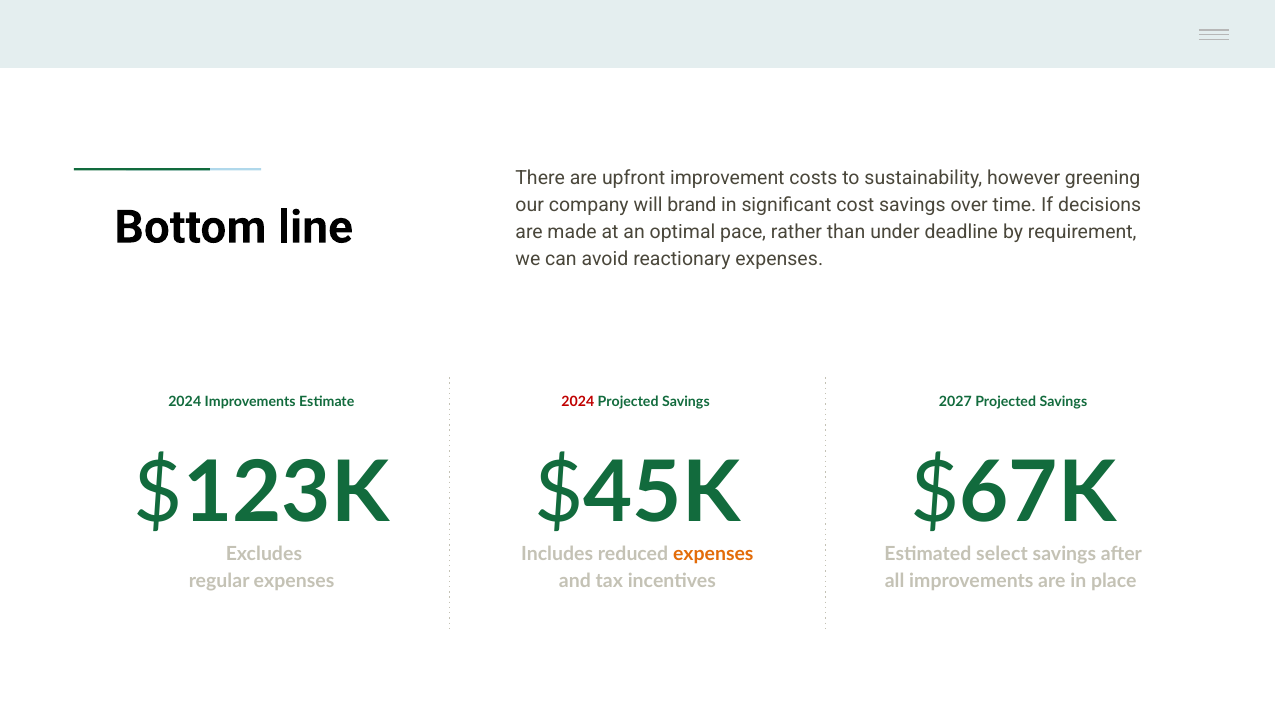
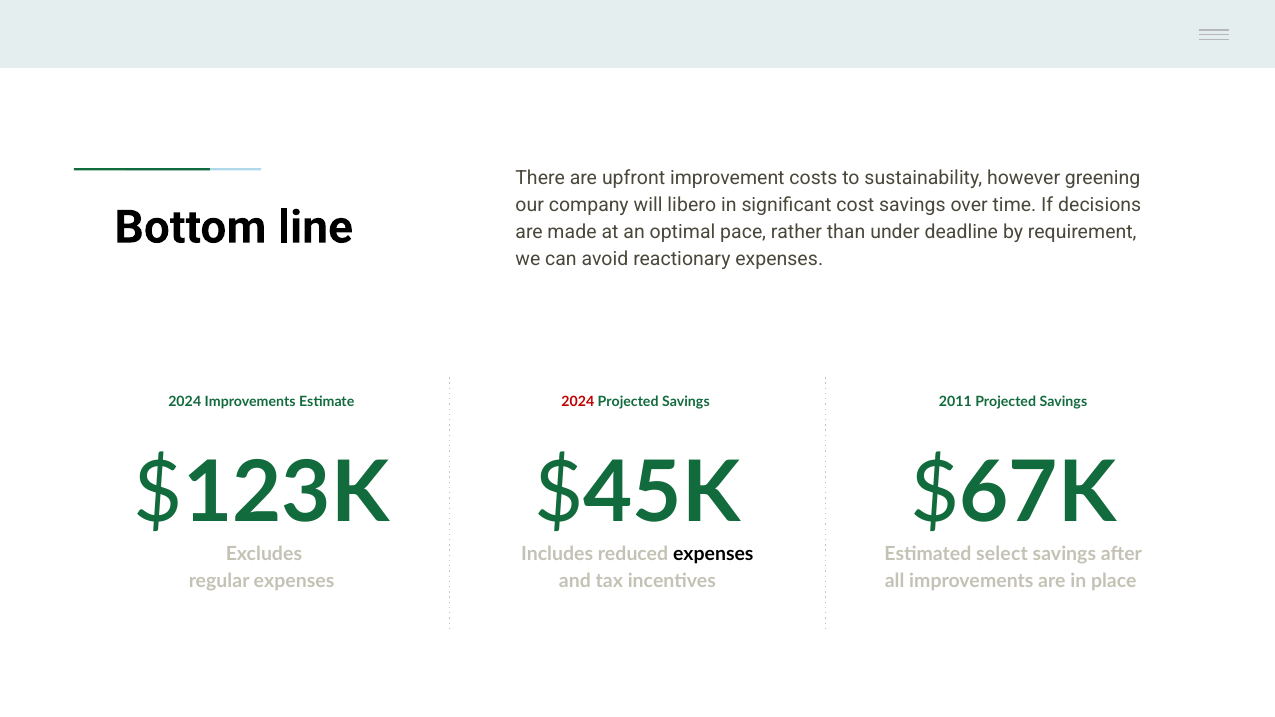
brand: brand -> libero
2027: 2027 -> 2011
expenses at (713, 555) colour: orange -> black
